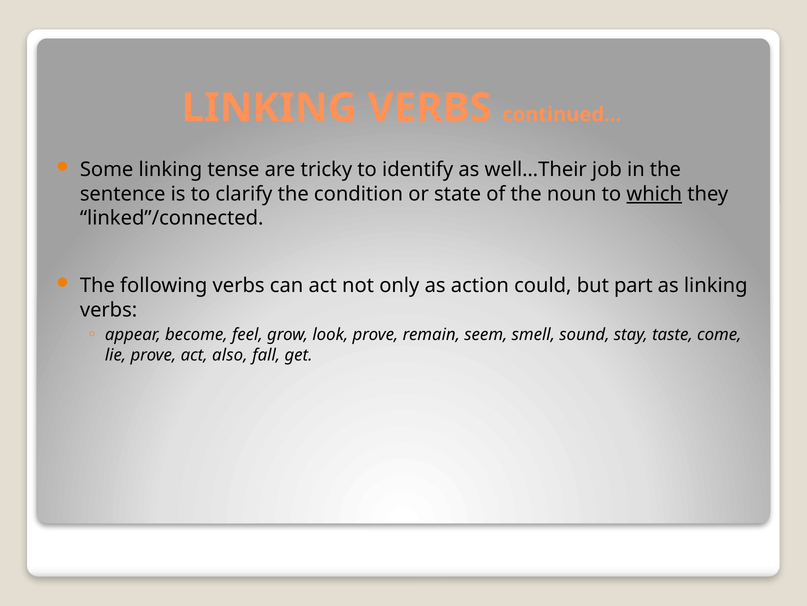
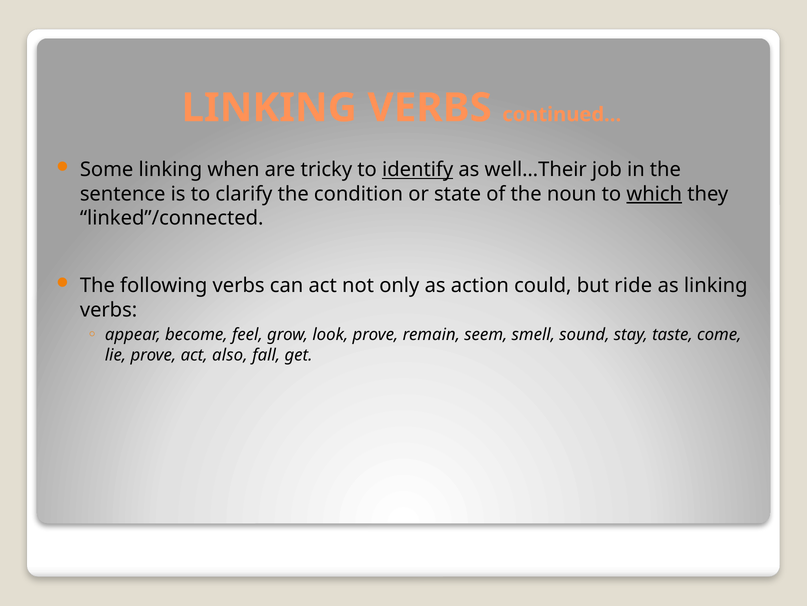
tense: tense -> when
identify underline: none -> present
part: part -> ride
